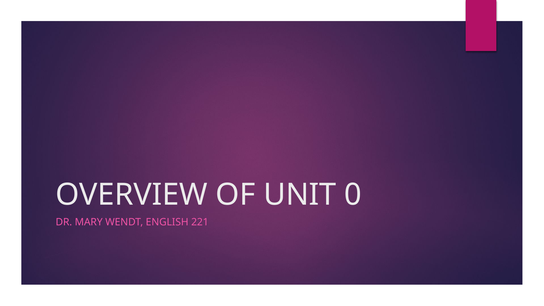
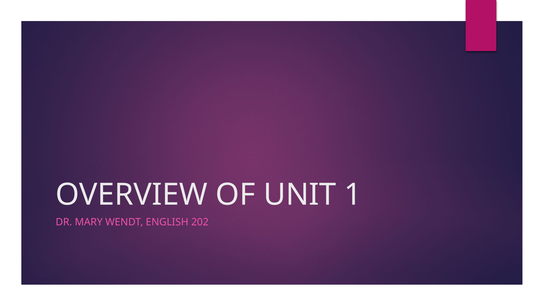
0: 0 -> 1
221: 221 -> 202
